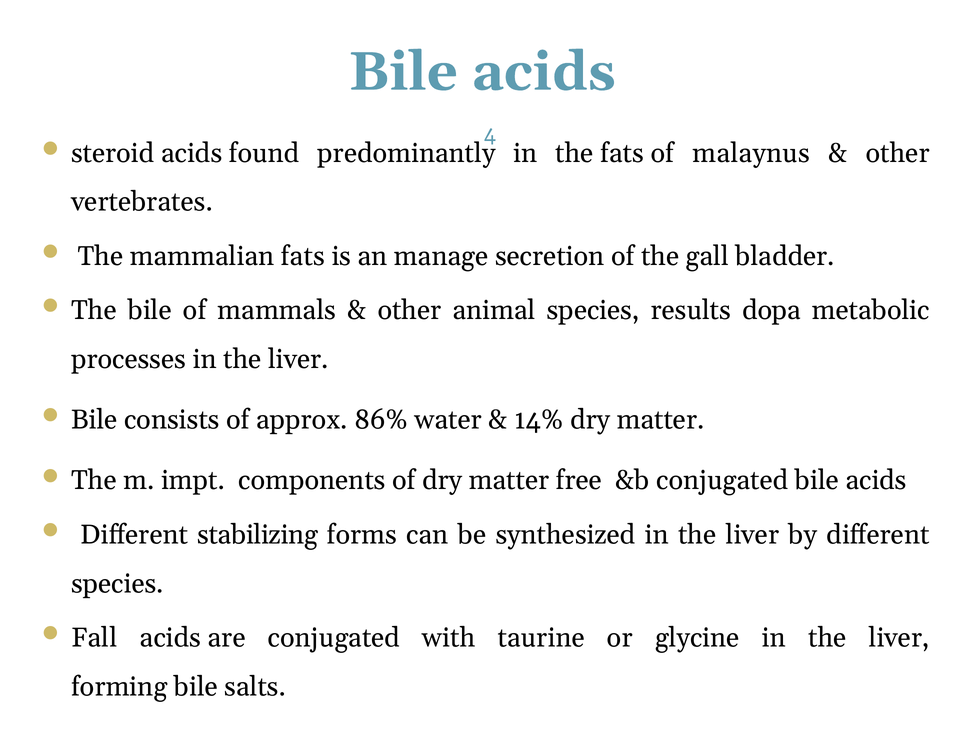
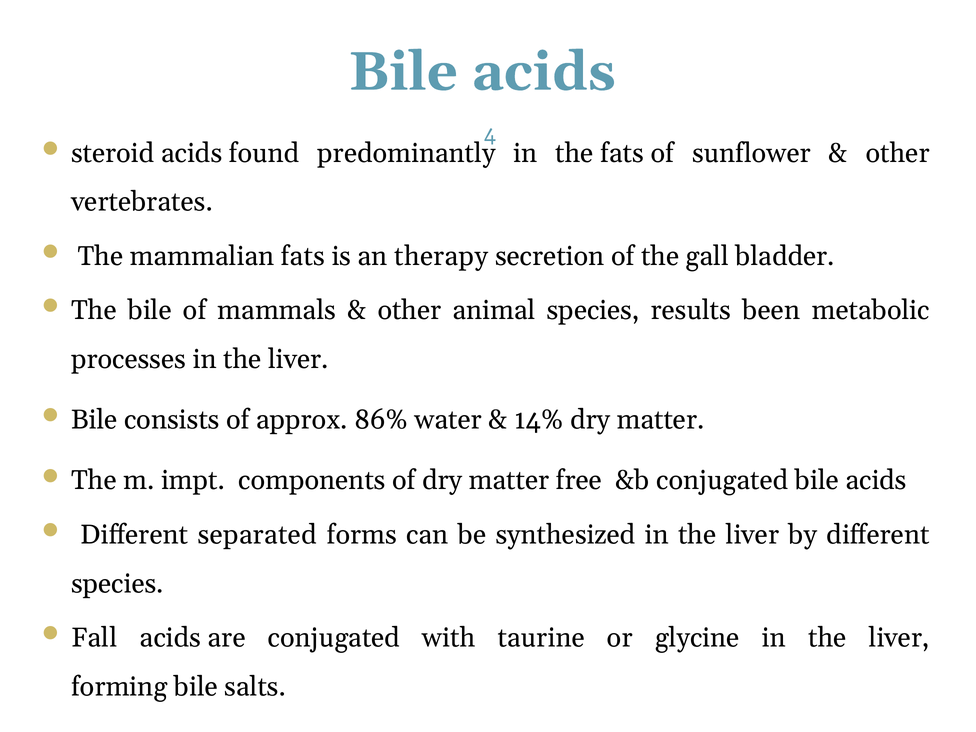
malaynus: malaynus -> sunflower
manage: manage -> therapy
dopa: dopa -> been
stabilizing: stabilizing -> separated
